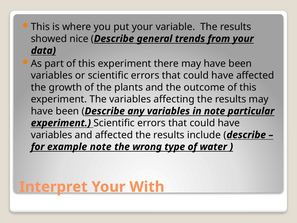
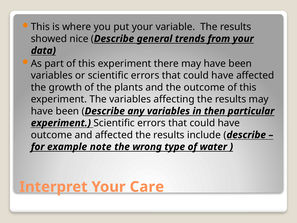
in note: note -> then
variables at (52, 135): variables -> outcome
With: With -> Care
